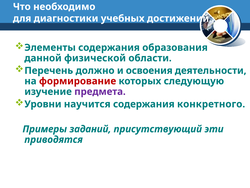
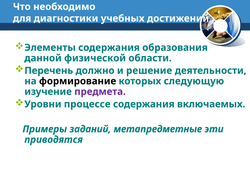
освоения: освоения -> решение
формирование colour: red -> black
научится: научится -> процессе
конкретного: конкретного -> включаемых
присутствующий: присутствующий -> метапредметные
